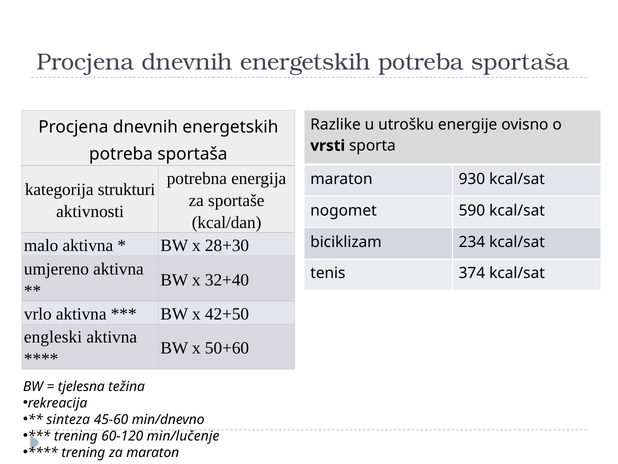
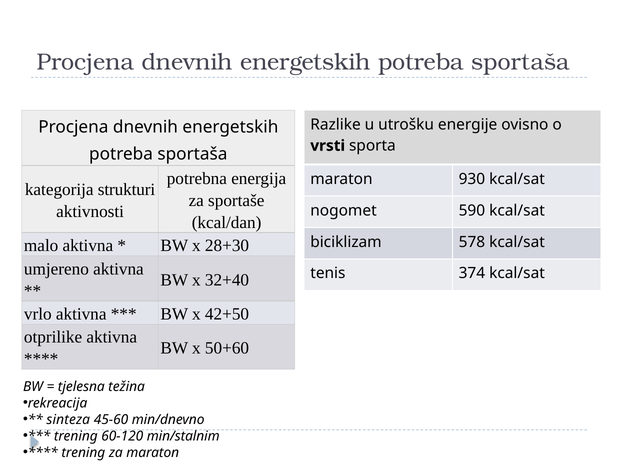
234: 234 -> 578
engleski: engleski -> otprilike
min/lučenje: min/lučenje -> min/stalnim
